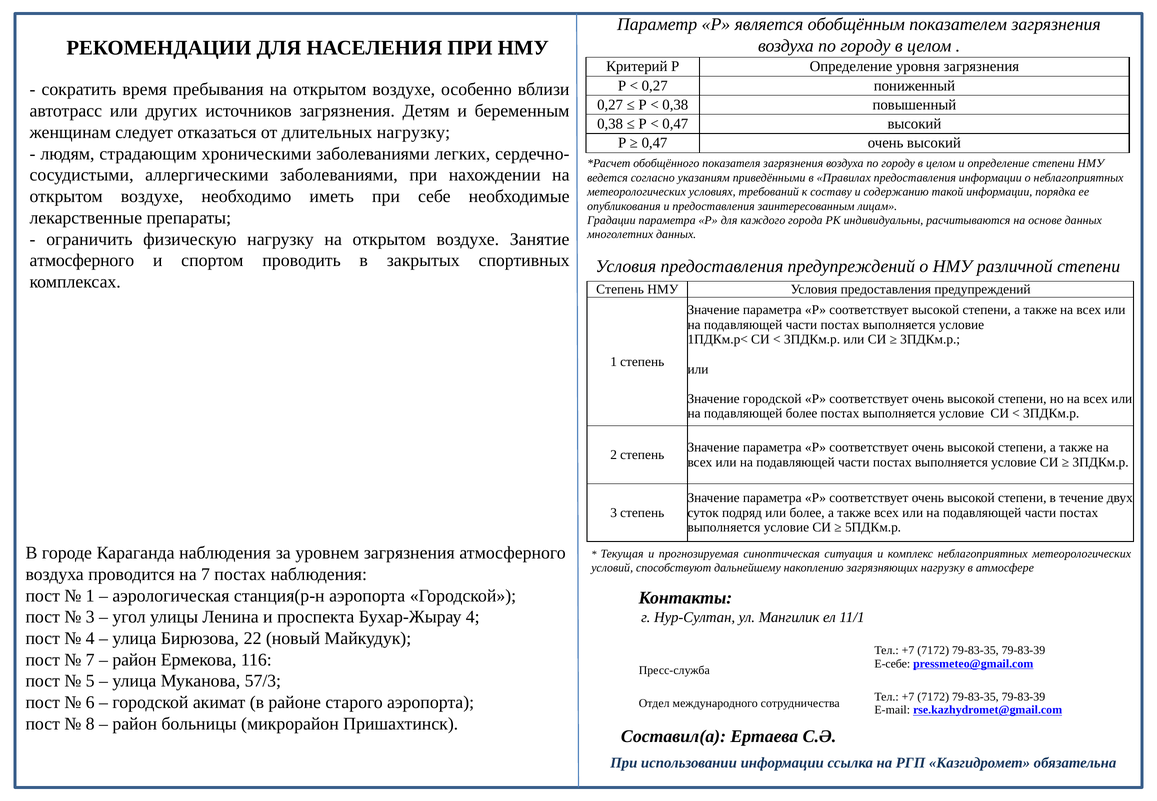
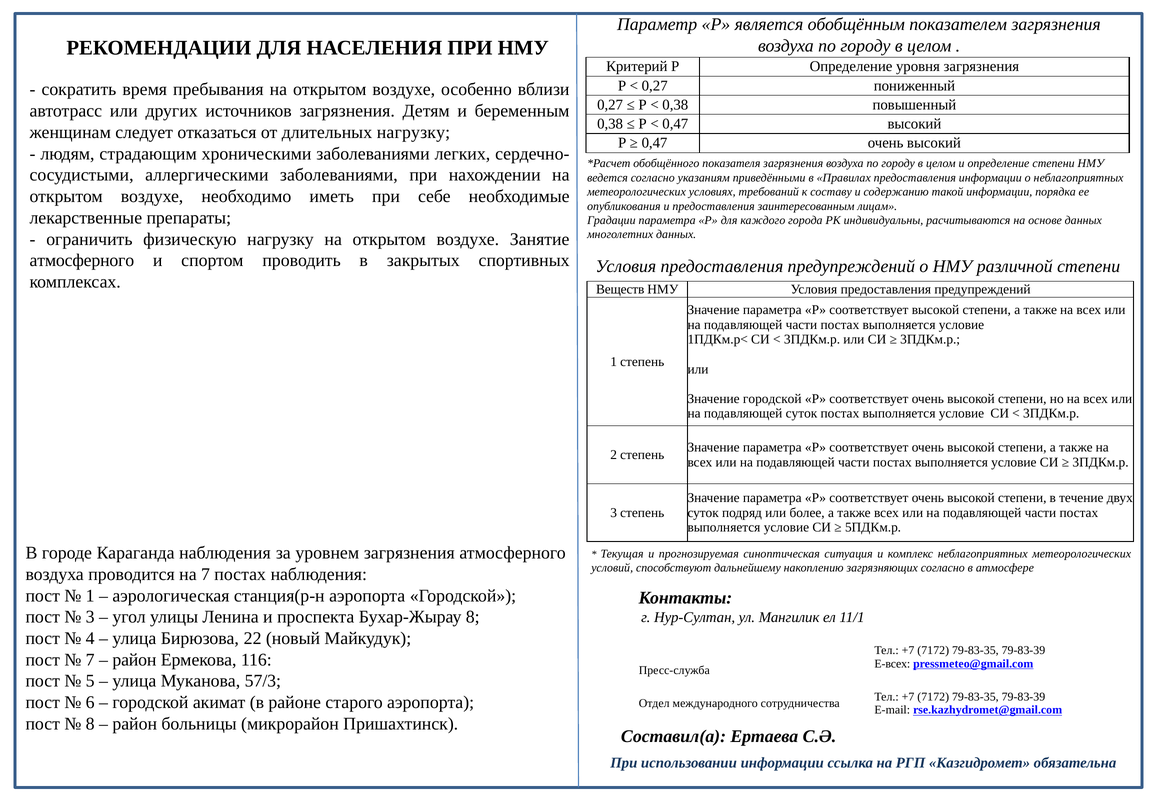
Степень at (620, 289): Степень -> Веществ
подавляющей более: более -> суток
загрязняющих нагрузку: нагрузку -> согласно
Бухар-Жырау 4: 4 -> 8
E-себе: E-себе -> E-всех
